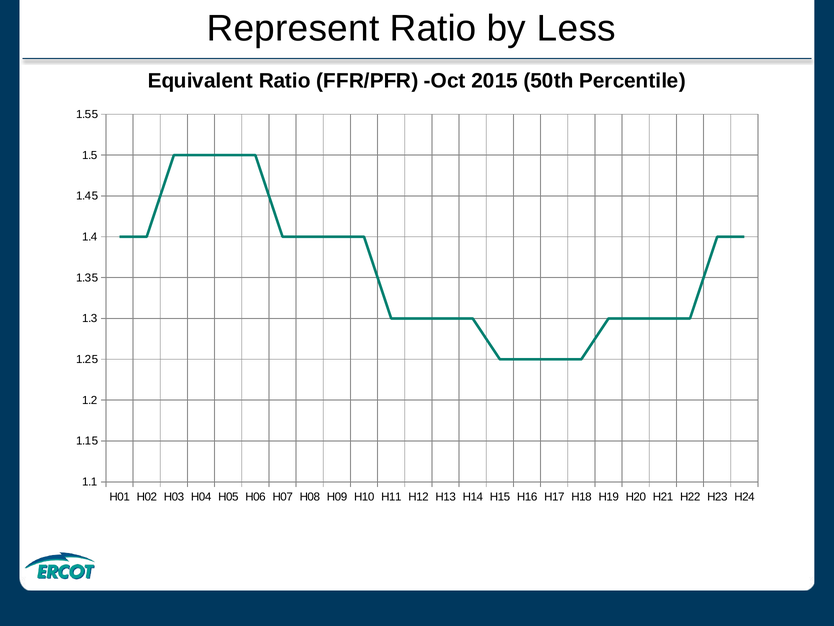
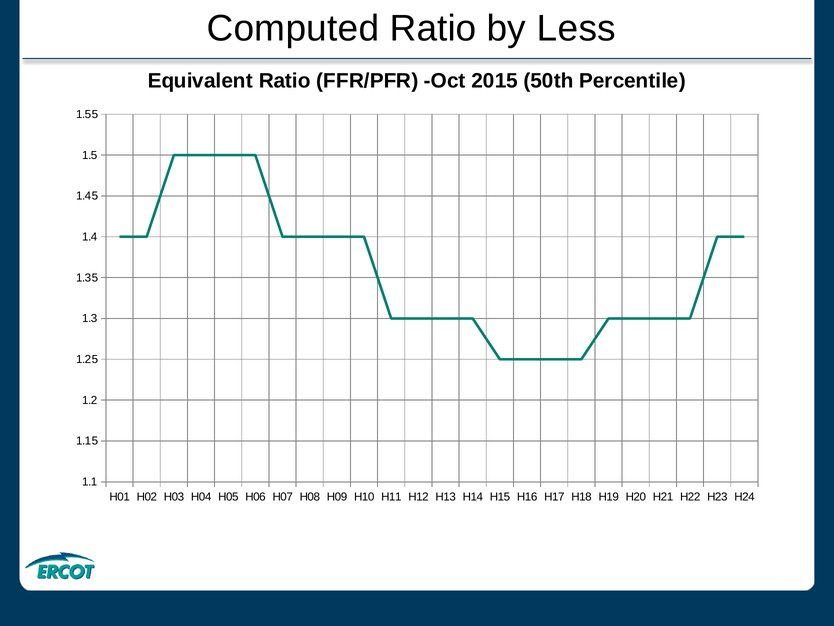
Represent: Represent -> Computed
